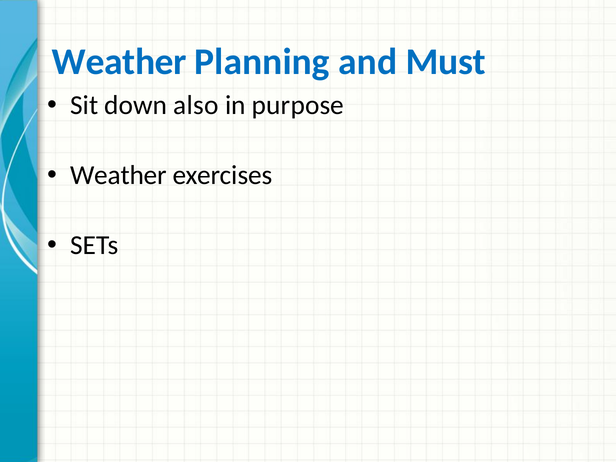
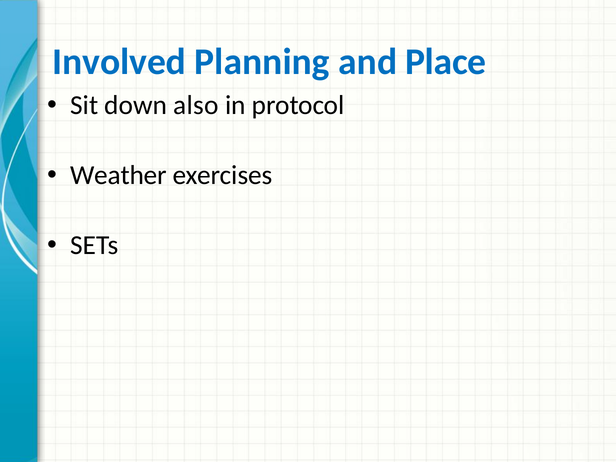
Weather at (119, 62): Weather -> Involved
Must: Must -> Place
purpose: purpose -> protocol
